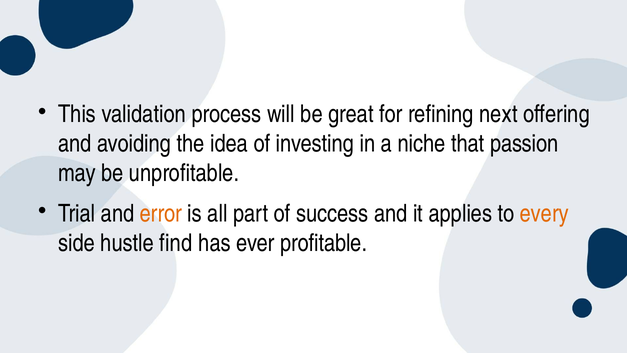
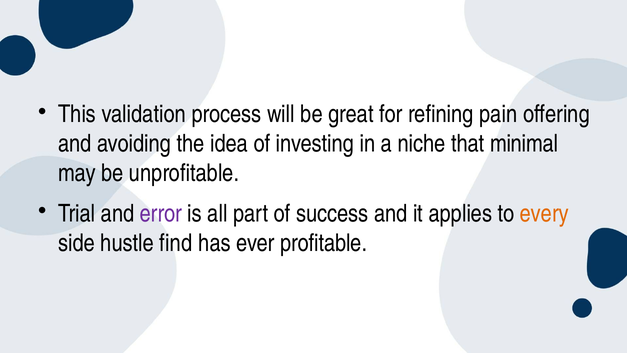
next: next -> pain
passion: passion -> minimal
error colour: orange -> purple
